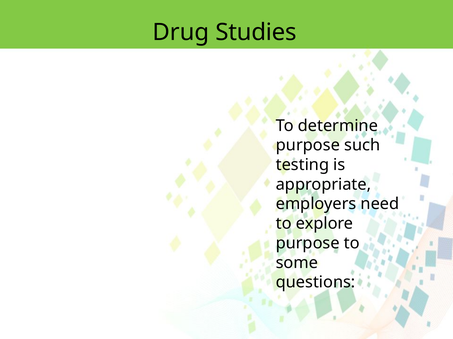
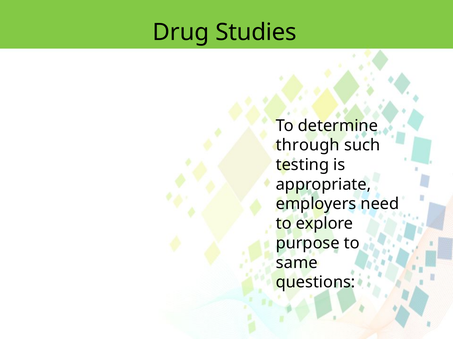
purpose at (308, 146): purpose -> through
some: some -> same
